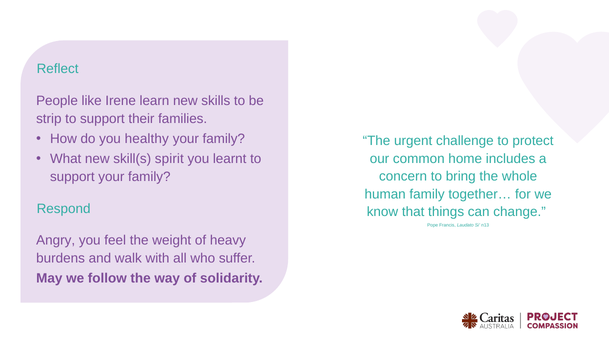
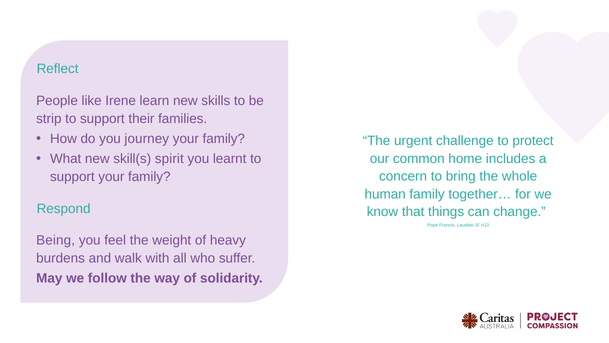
healthy: healthy -> journey
Angry: Angry -> Being
